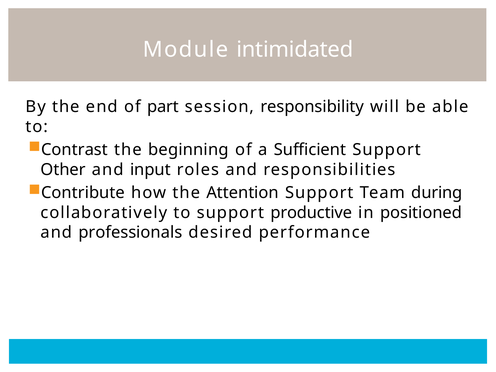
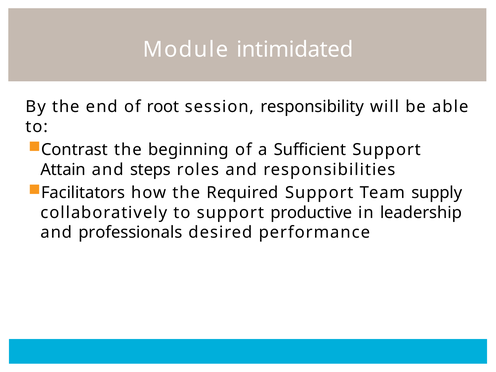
part: part -> root
Other: Other -> Attain
input: input -> steps
Contribute: Contribute -> Facilitators
Attention: Attention -> Required
during: during -> supply
positioned: positioned -> leadership
